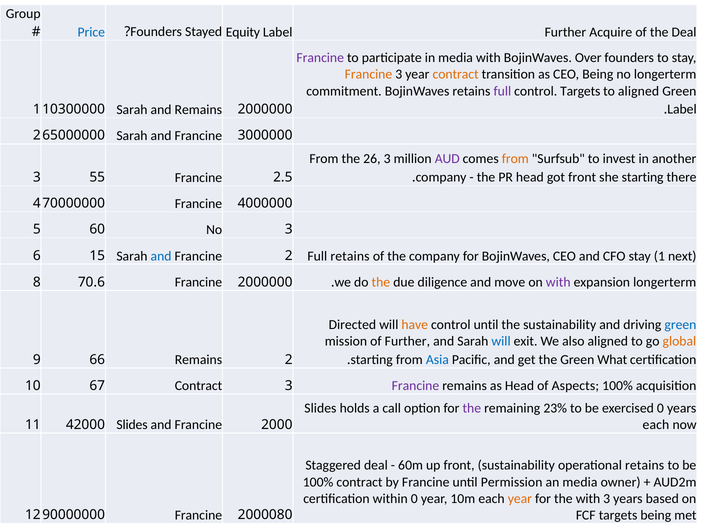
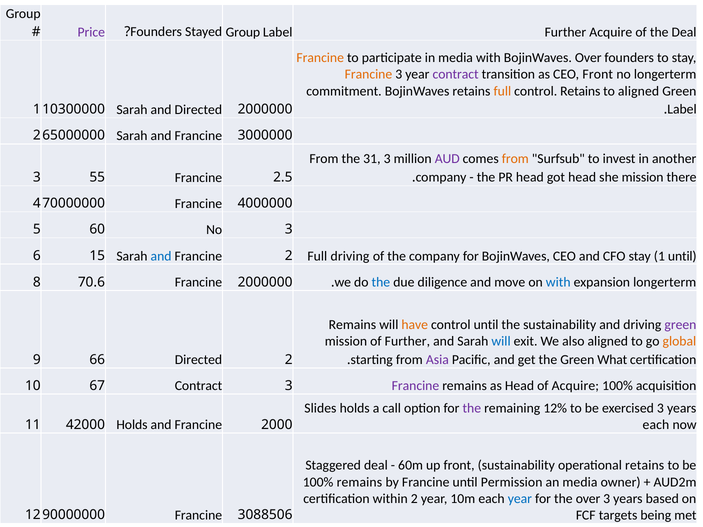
Price colour: blue -> purple
Equity at (243, 32): Equity -> Group
Francine at (320, 58) colour: purple -> orange
contract at (456, 74) colour: orange -> purple
CEO Being: Being -> Front
full at (502, 91) colour: purple -> orange
control Targets: Targets -> Retains
and Remains: Remains -> Directed
26: 26 -> 31
got front: front -> head
she starting: starting -> mission
Full retains: retains -> driving
1 next: next -> until
the at (381, 282) colour: orange -> blue
with at (558, 282) colour: purple -> blue
Directed at (352, 325): Directed -> Remains
green at (680, 325) colour: blue -> purple
Asia colour: blue -> purple
Remains at (198, 360): Remains -> Directed
of Aspects: Aspects -> Acquire
23%: 23% -> 12%
exercised 0: 0 -> 3
Slides at (132, 425): Slides -> Holds
100% contract: contract -> remains
within 0: 0 -> 2
year at (520, 499) colour: orange -> blue
the with: with -> over
2000080: 2000080 -> 3088506
